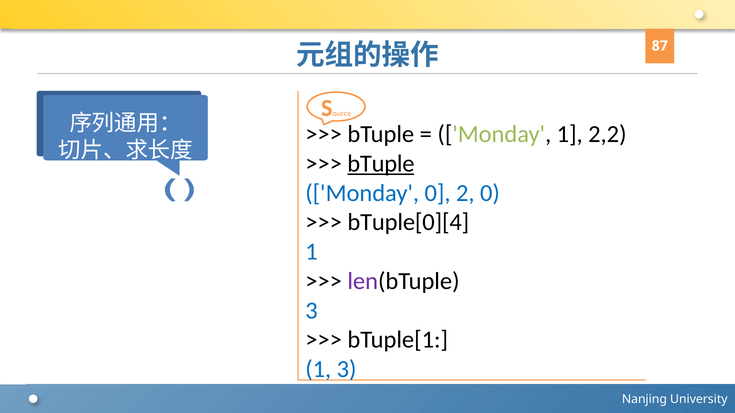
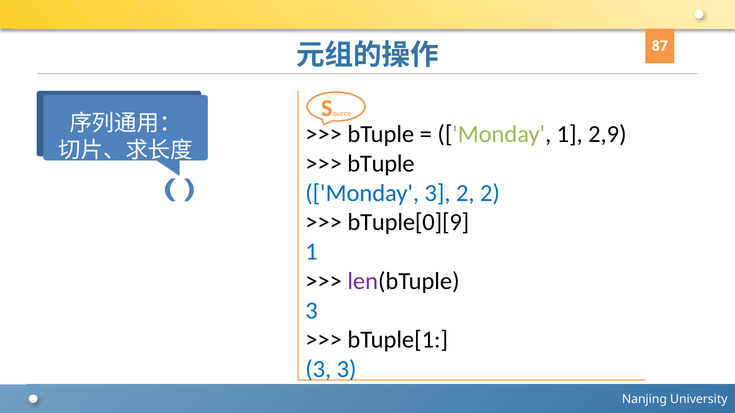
2,2: 2,2 -> 2,9
bTuple at (381, 164) underline: present -> none
Monday 0: 0 -> 3
2 0: 0 -> 2
bTuple[0][4: bTuple[0][4 -> bTuple[0][9
1 at (318, 370): 1 -> 3
